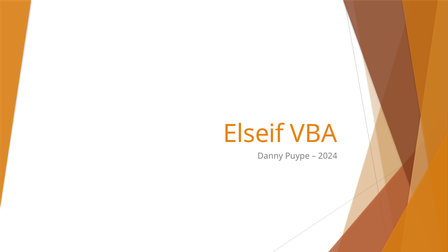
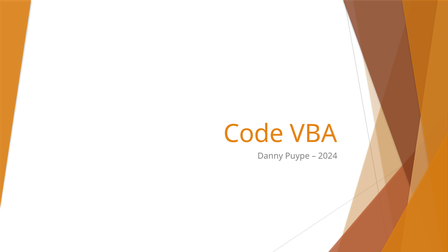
Elseif: Elseif -> Code
